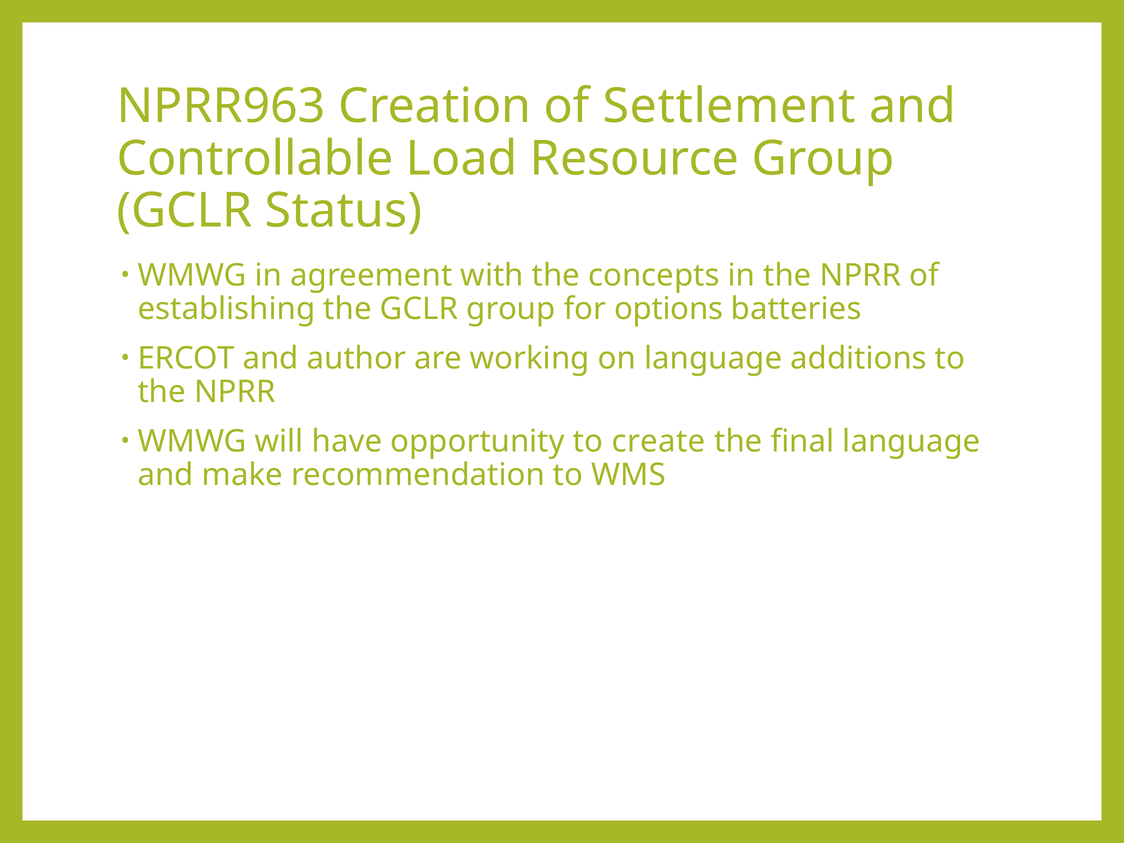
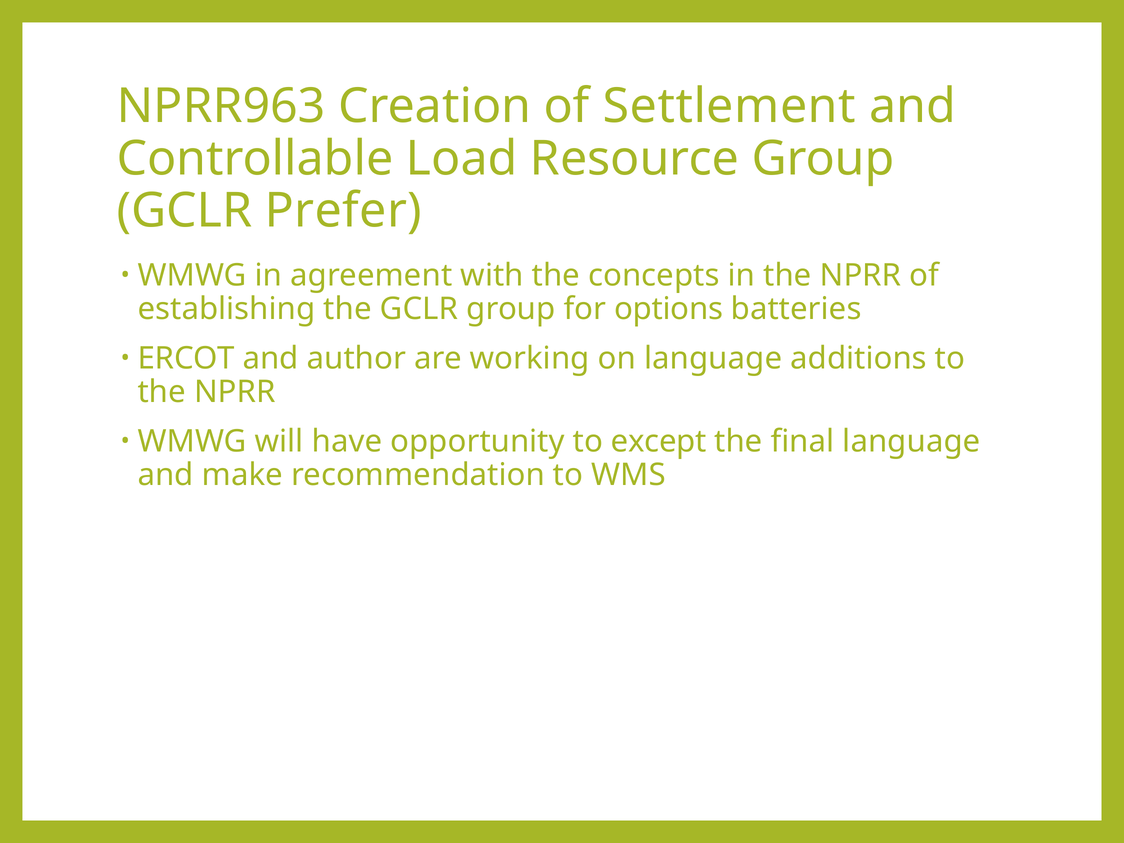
Status: Status -> Prefer
create: create -> except
